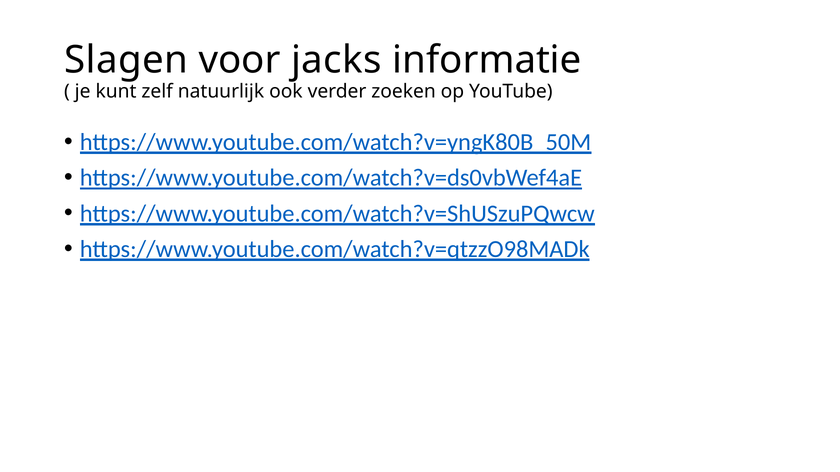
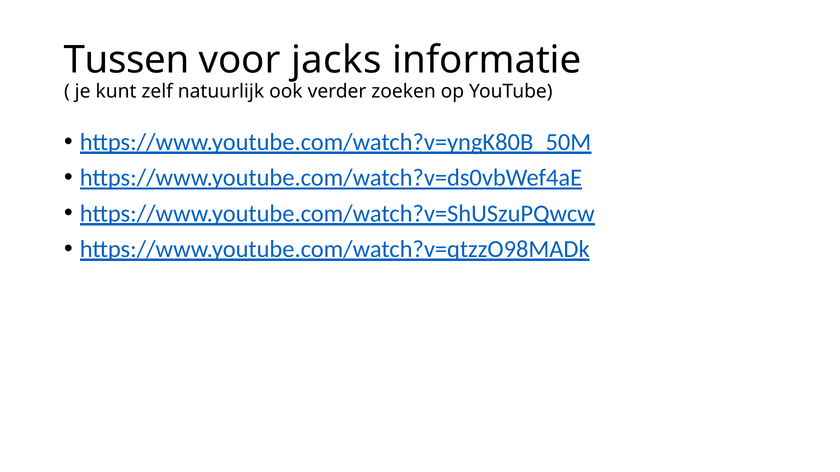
Slagen: Slagen -> Tussen
